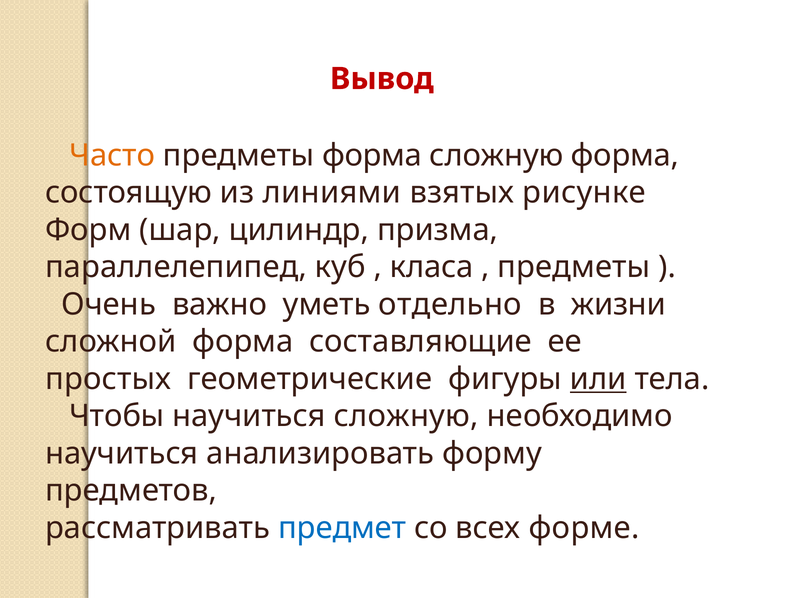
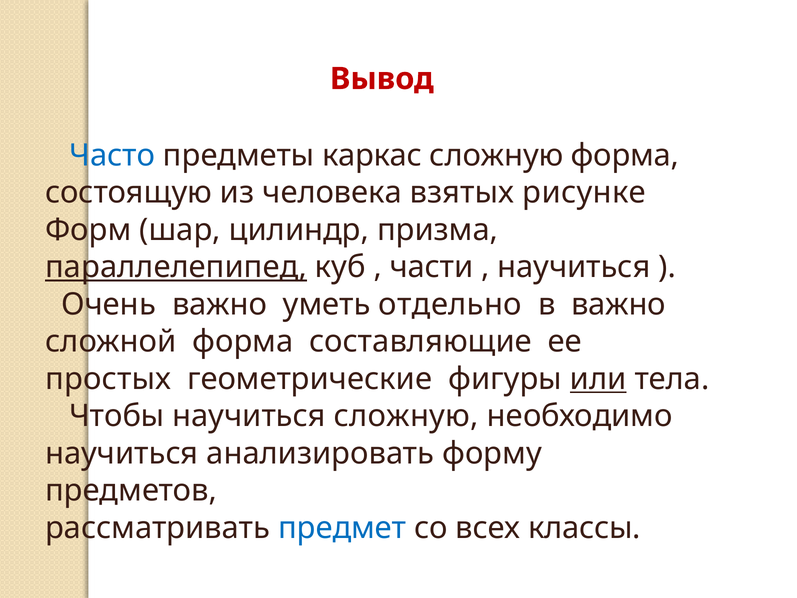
Часто colour: orange -> blue
предметы форма: форма -> каркас
линиями: линиями -> человека
параллелепипед underline: none -> present
класа: класа -> части
предметы at (574, 267): предметы -> научиться
в жизни: жизни -> важно
форме: форме -> классы
